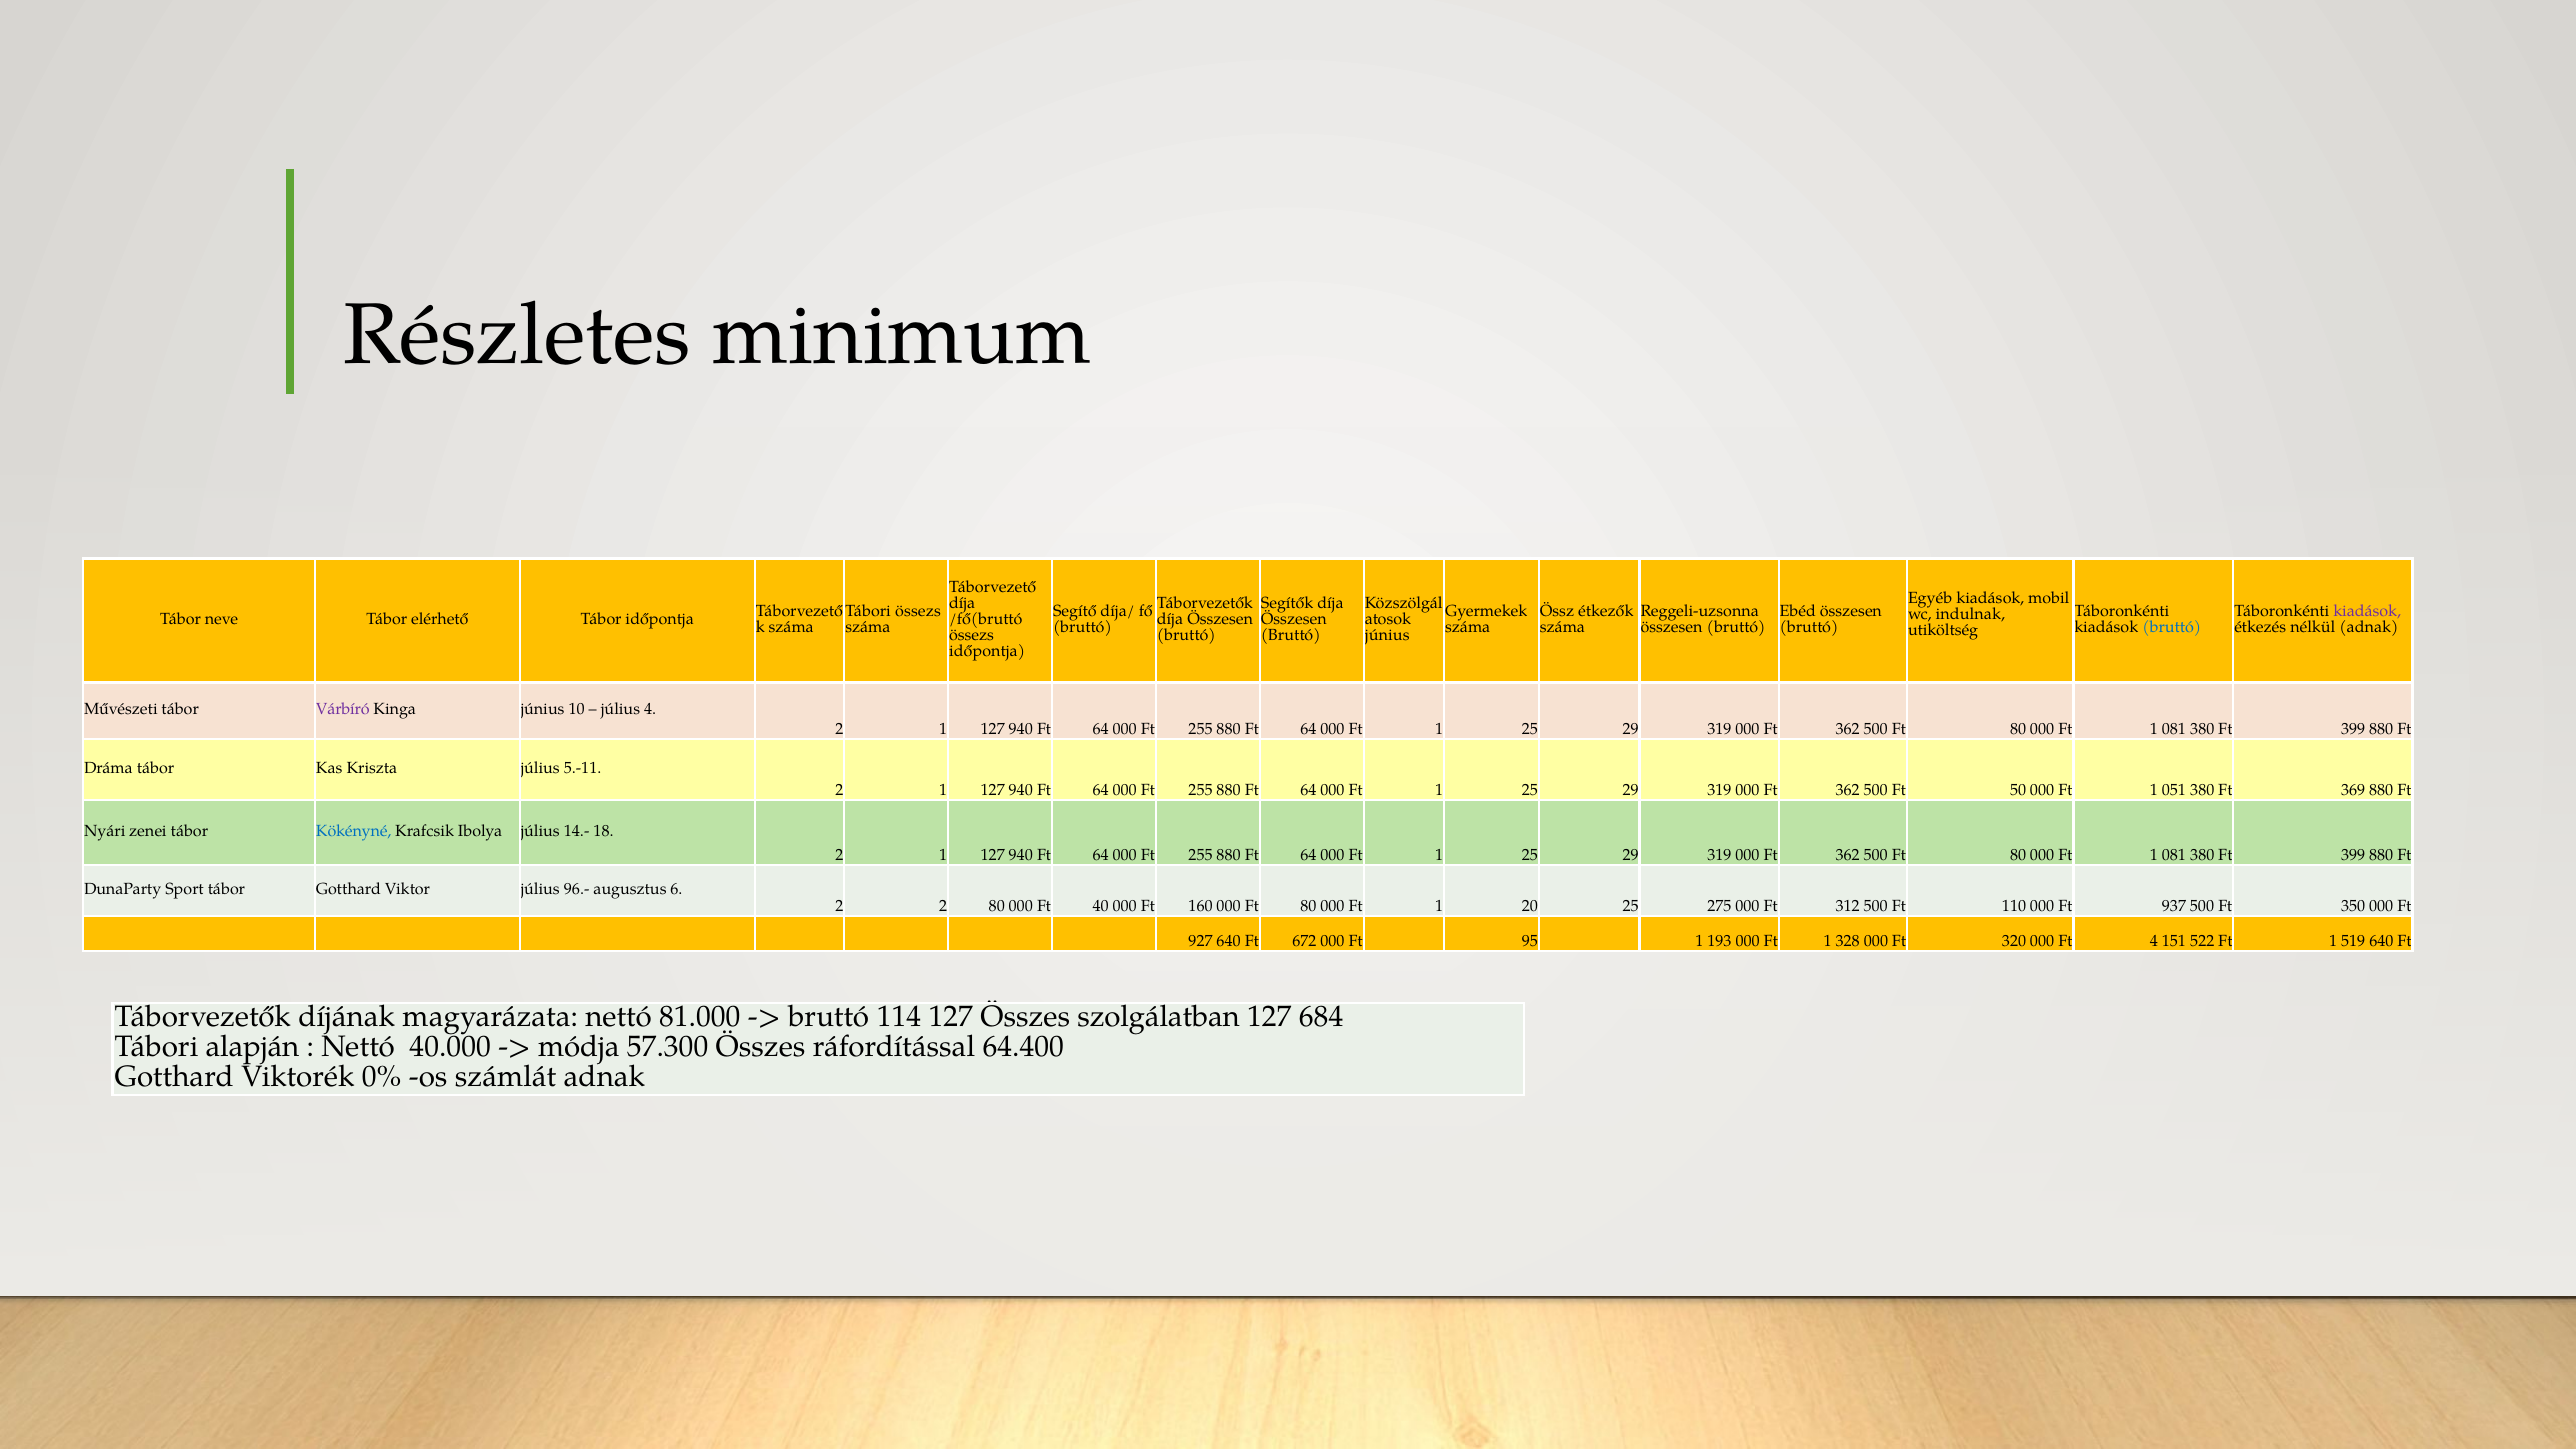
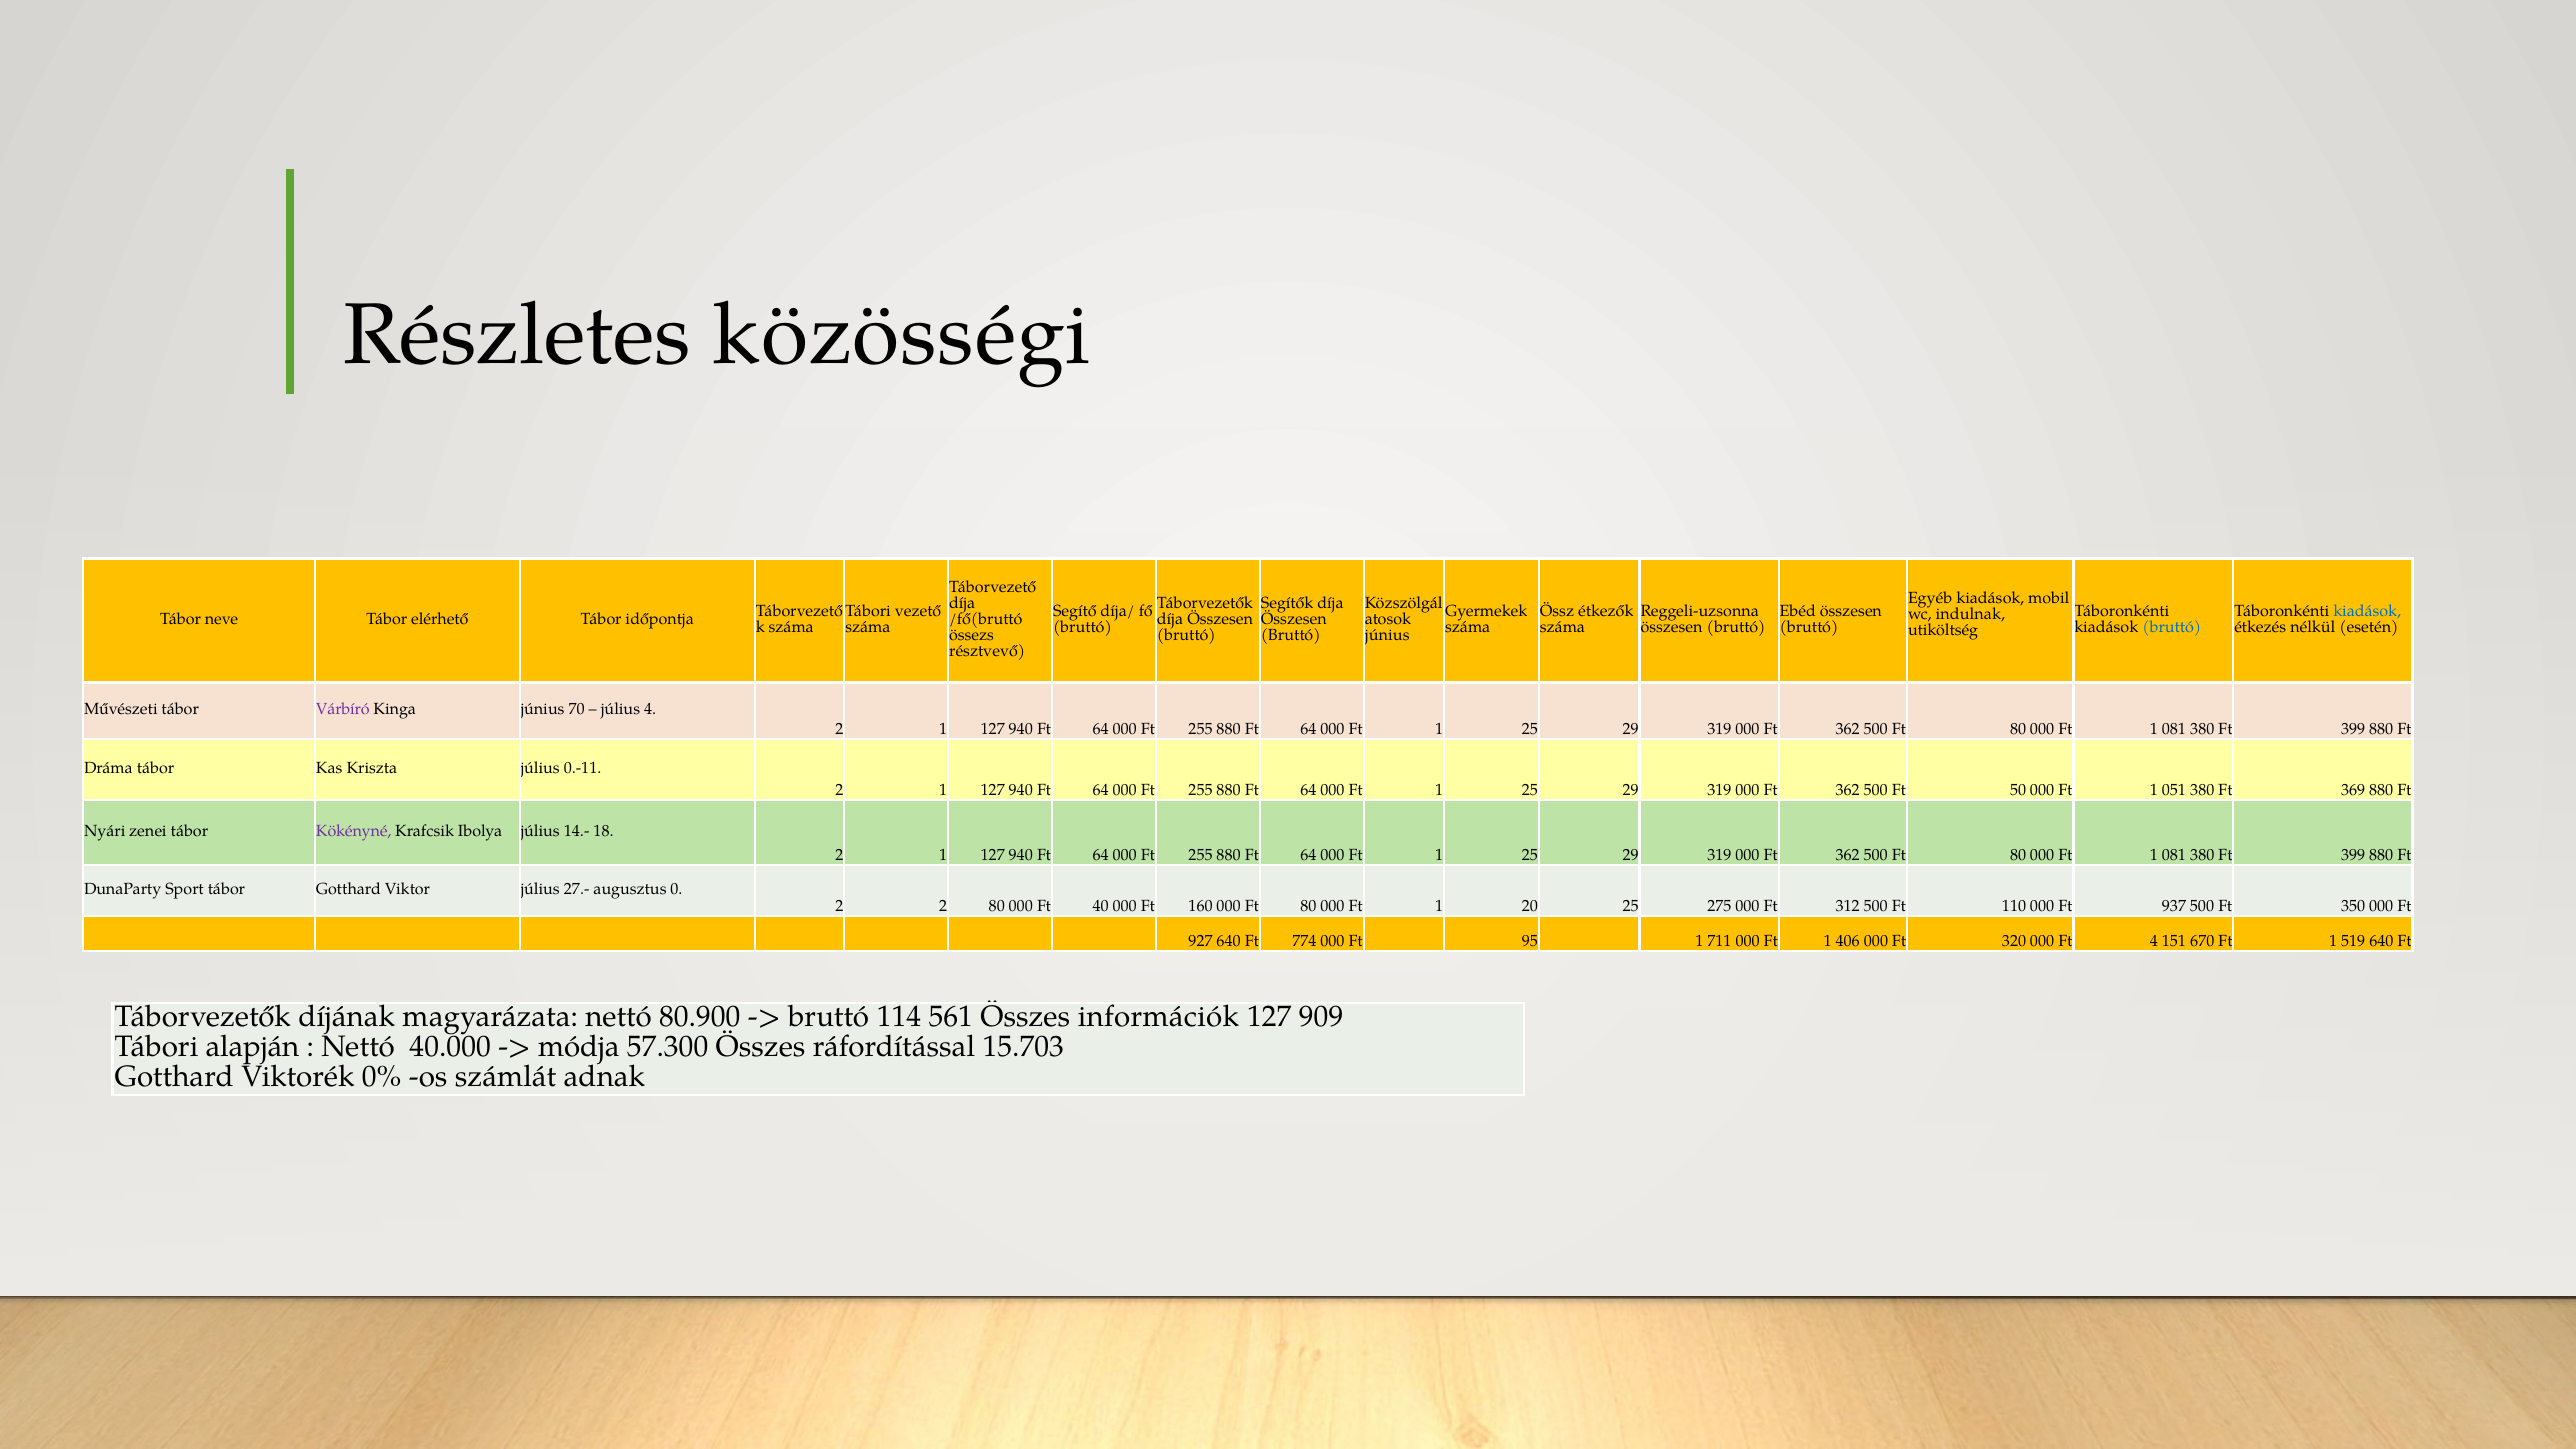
minimum: minimum -> közösségi
Tábori össezs: össezs -> vezető
kiadások at (2367, 611) colour: purple -> blue
nélkül adnak: adnak -> esetén
időpontja at (987, 651): időpontja -> résztvevő
10: 10 -> 70
5.-11: 5.-11 -> 0.-11
Kökényné colour: blue -> purple
96.-: 96.- -> 27.-
6: 6 -> 0
672: 672 -> 774
193: 193 -> 711
328: 328 -> 406
522: 522 -> 670
81.000: 81.000 -> 80.900
114 127: 127 -> 561
szolgálatban: szolgálatban -> információk
684: 684 -> 909
64.400: 64.400 -> 15.703
